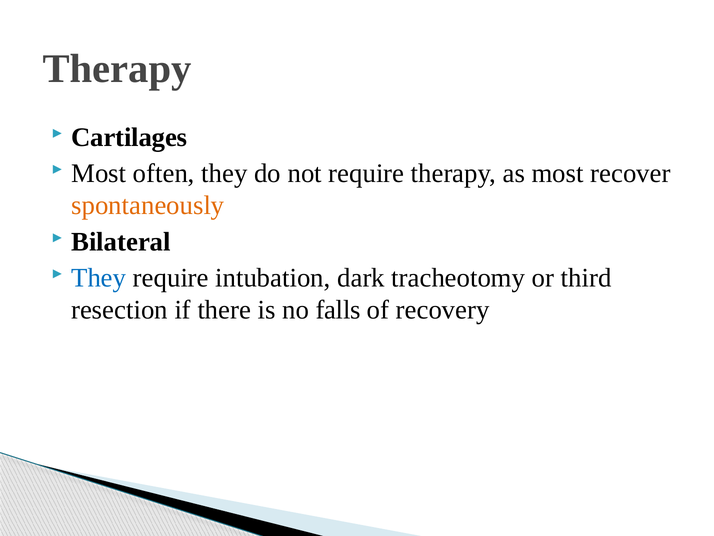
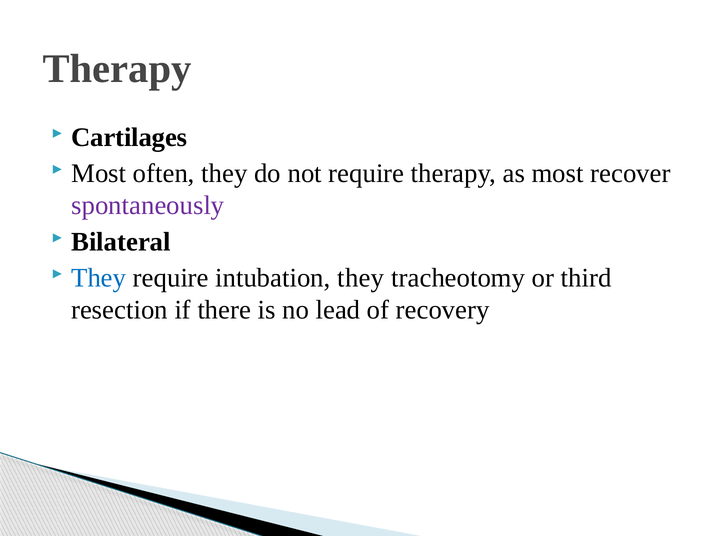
spontaneously colour: orange -> purple
intubation dark: dark -> they
falls: falls -> lead
